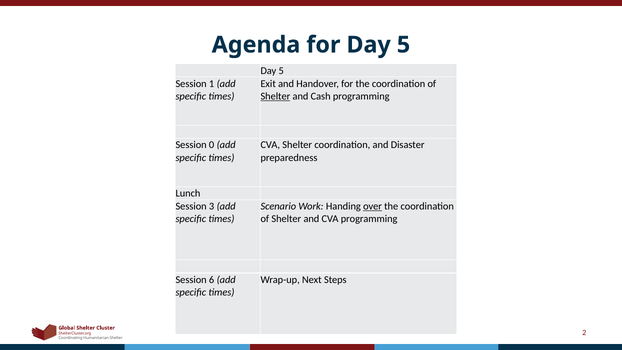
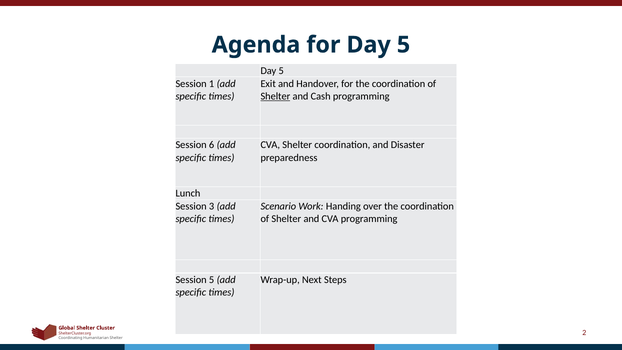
0: 0 -> 6
over underline: present -> none
Session 6: 6 -> 5
